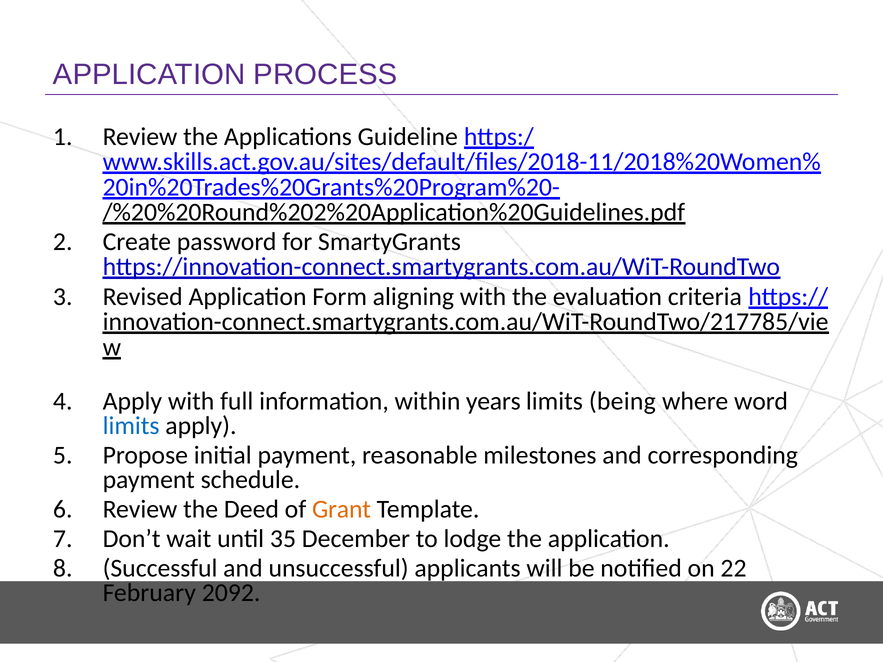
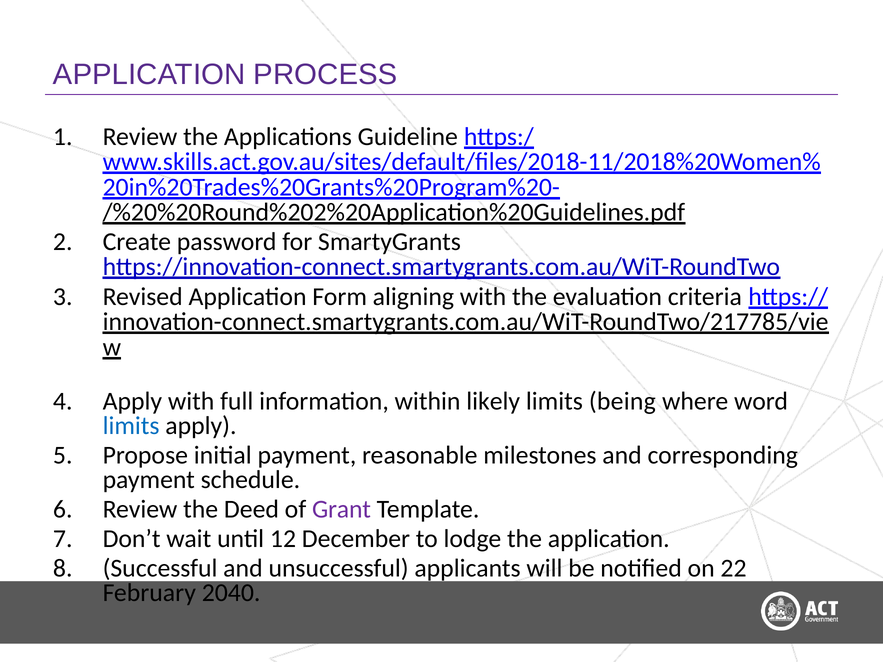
years: years -> likely
Grant colour: orange -> purple
35: 35 -> 12
2092: 2092 -> 2040
